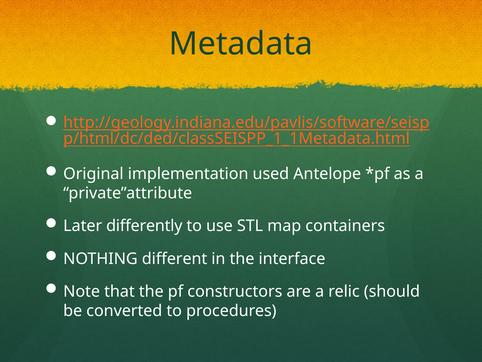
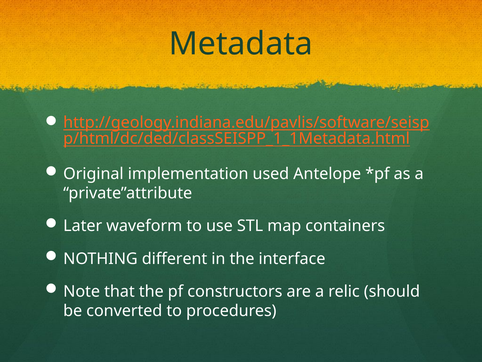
differently: differently -> waveform
